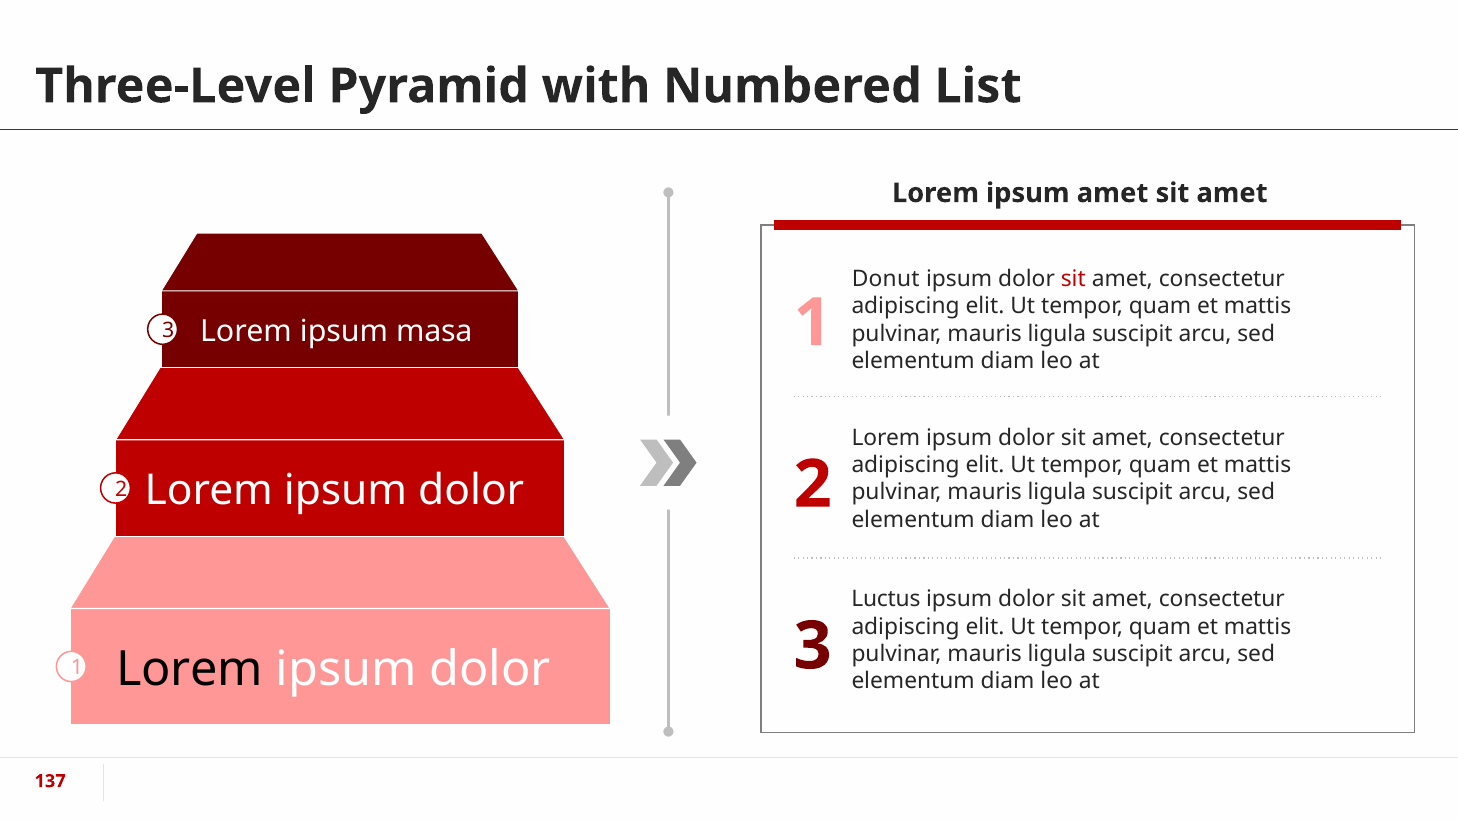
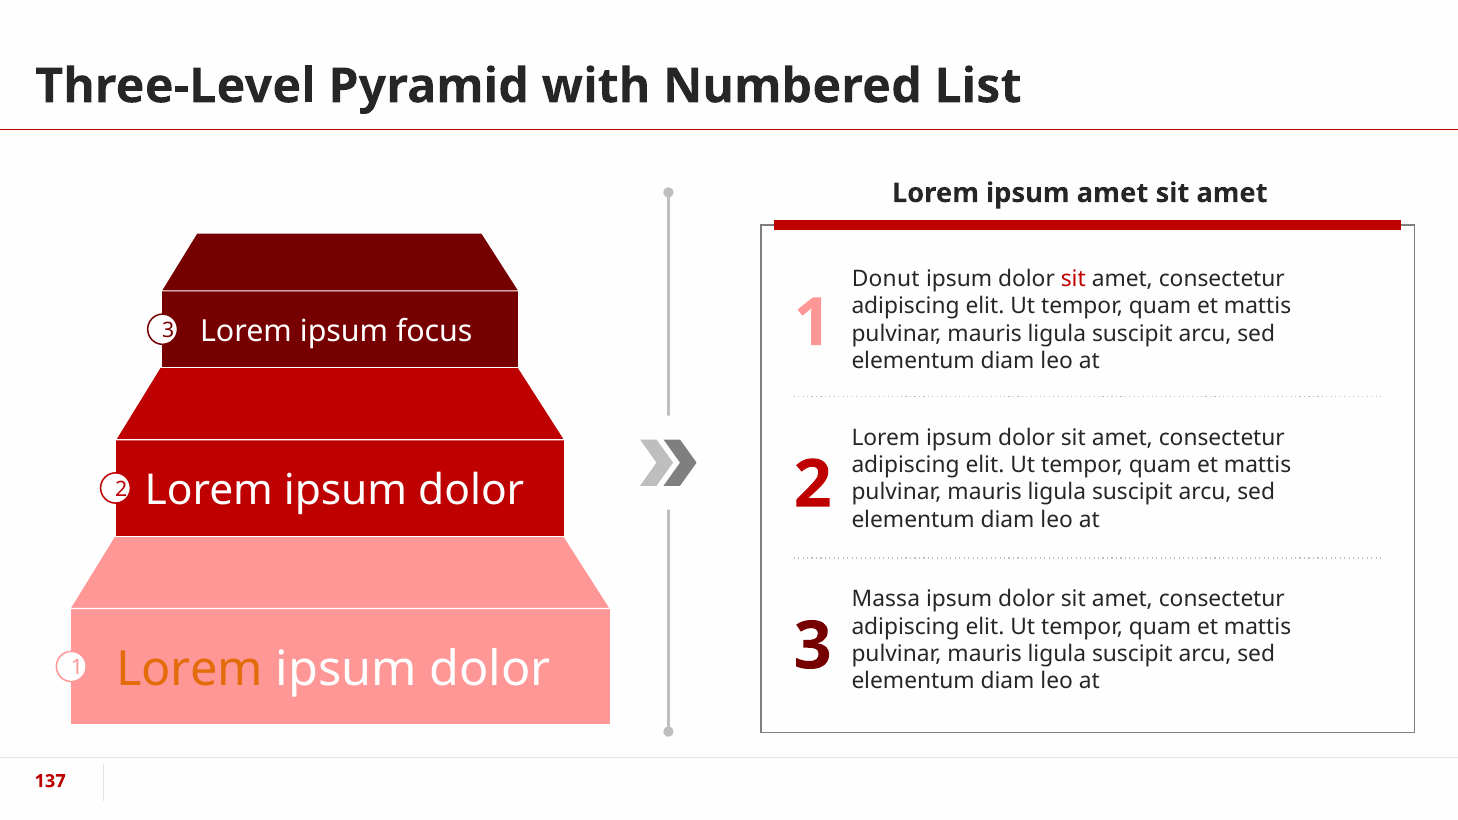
masa: masa -> focus
Luctus: Luctus -> Massa
Lorem at (190, 670) colour: black -> orange
